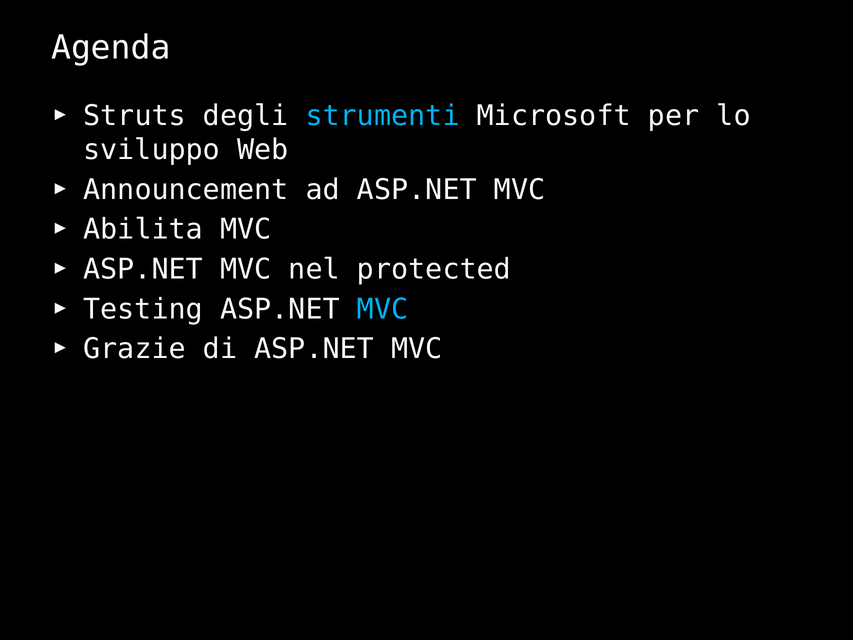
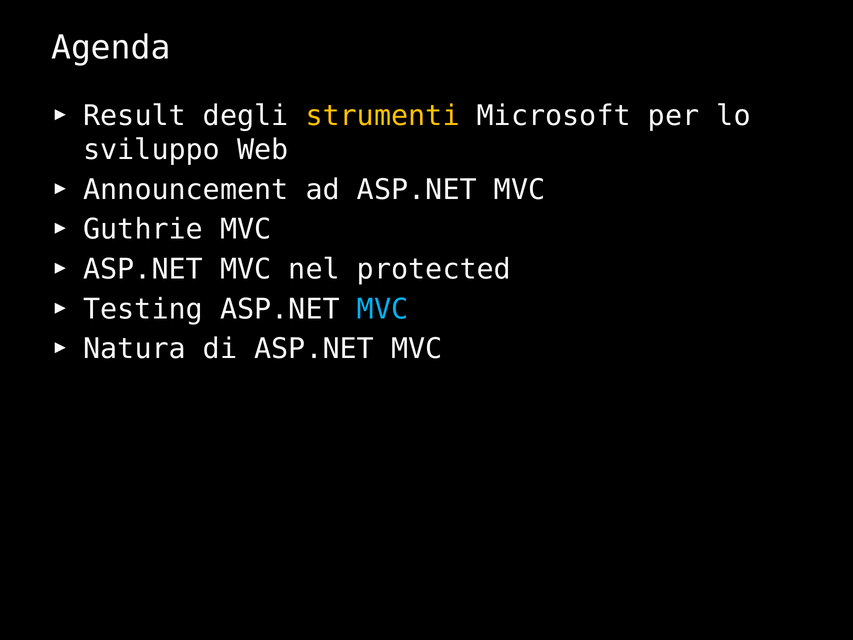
Struts: Struts -> Result
strumenti colour: light blue -> yellow
Abilita: Abilita -> Guthrie
Grazie: Grazie -> Natura
